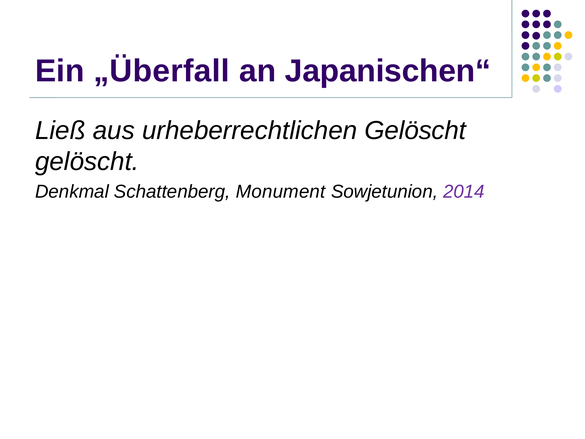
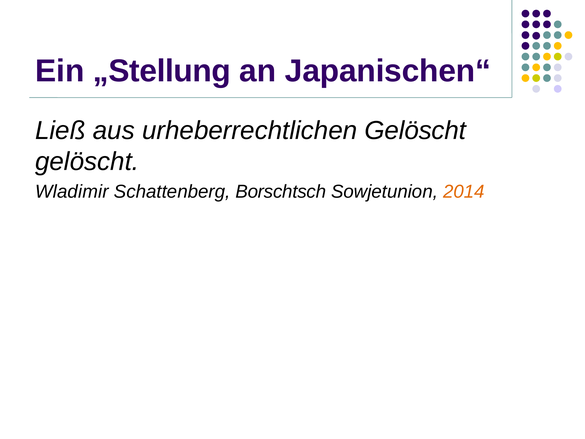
„Überfall: „Überfall -> „Stellung
Denkmal: Denkmal -> Wladimir
Monument: Monument -> Borschtsch
2014 colour: purple -> orange
